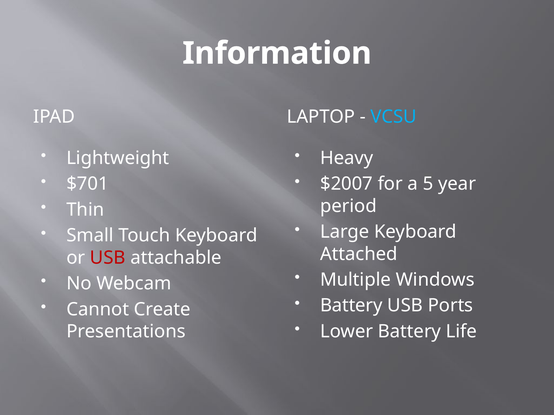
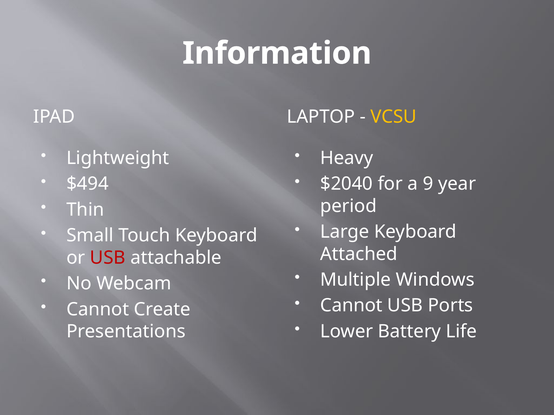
VCSU colour: light blue -> yellow
$701: $701 -> $494
$2007: $2007 -> $2040
5: 5 -> 9
Battery at (351, 306): Battery -> Cannot
